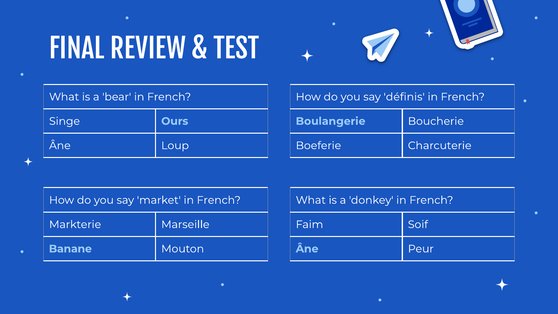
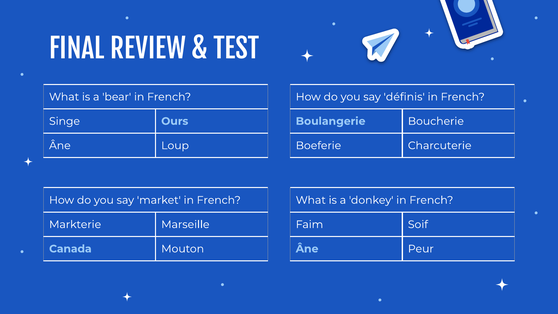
Banane: Banane -> Canada
